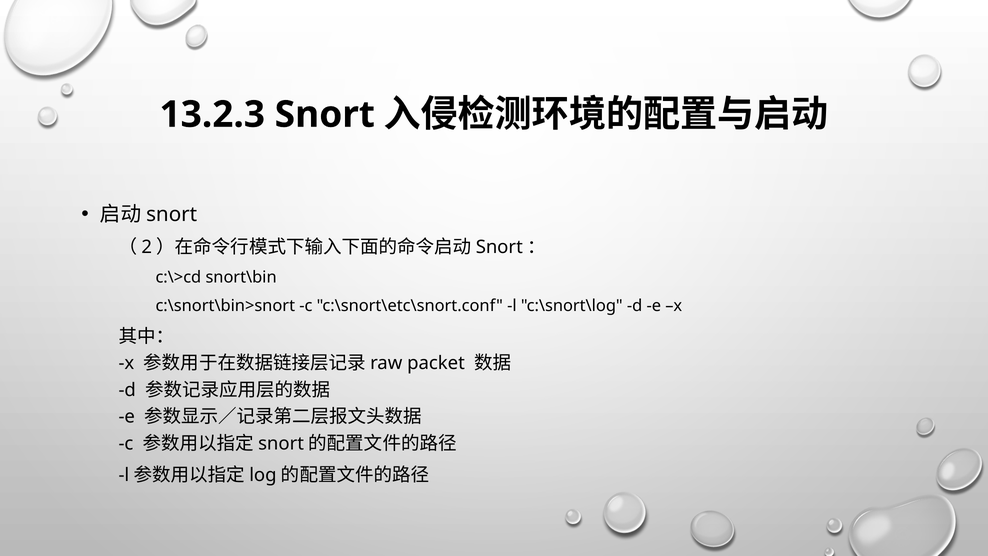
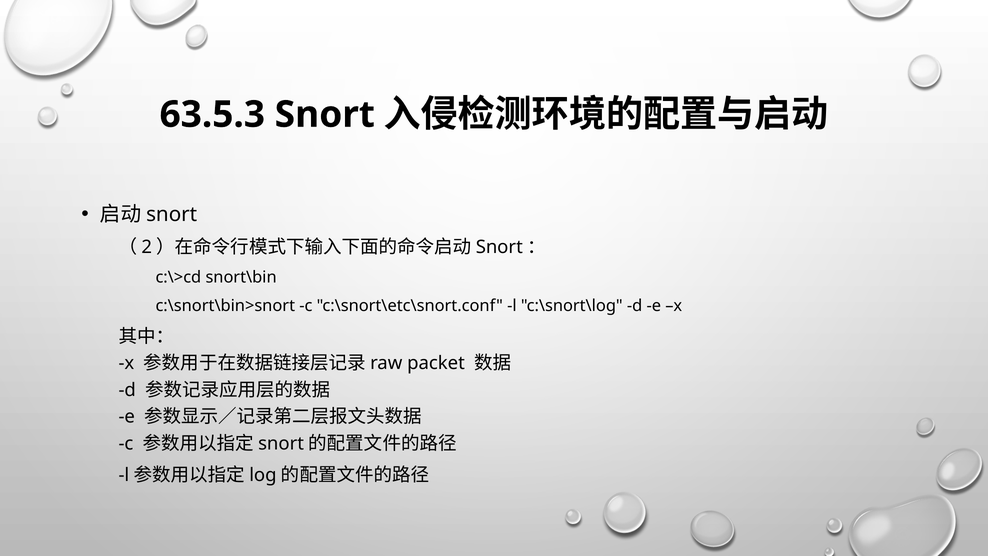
13.2.3: 13.2.3 -> 63.5.3
